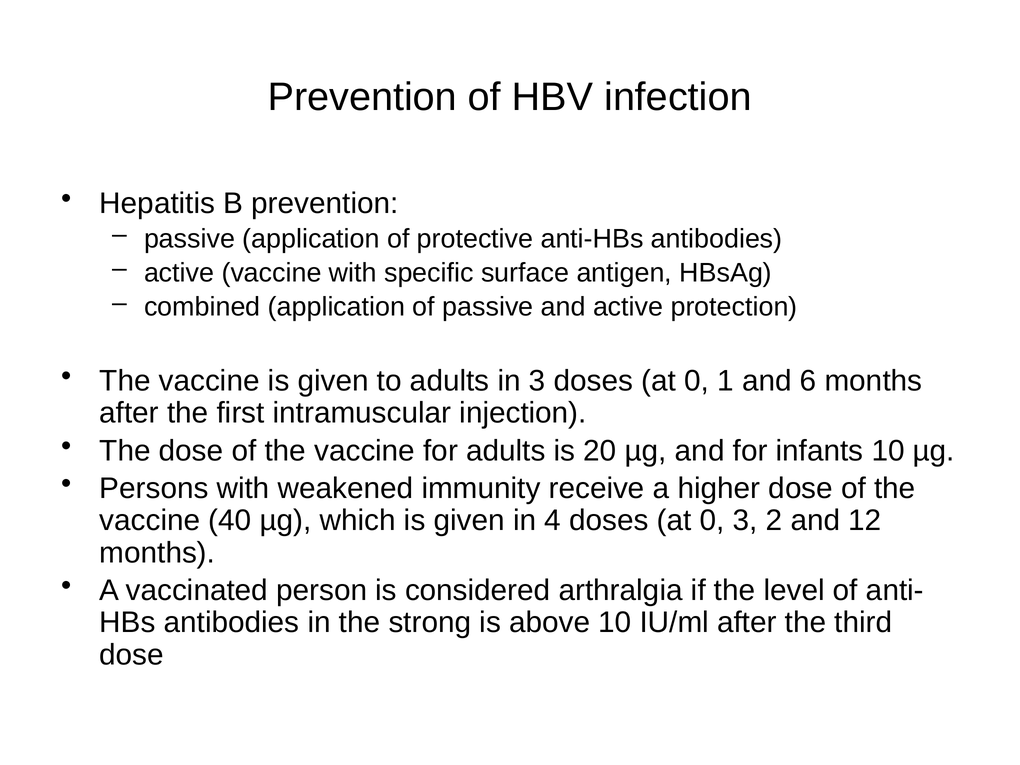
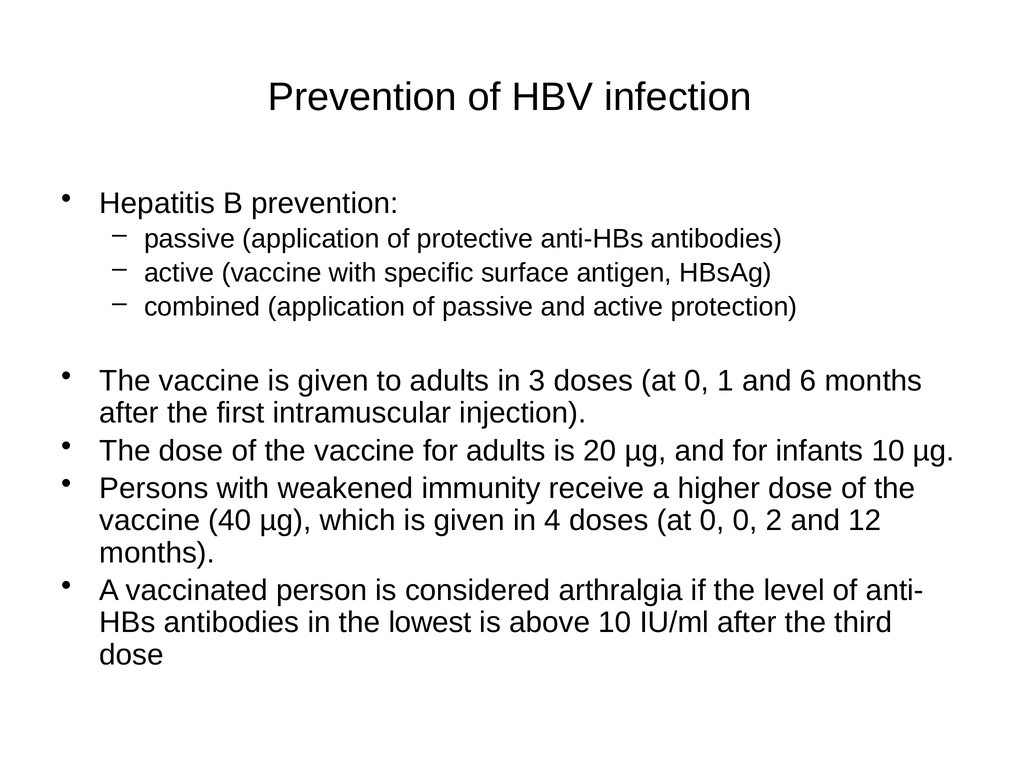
0 3: 3 -> 0
strong: strong -> lowest
